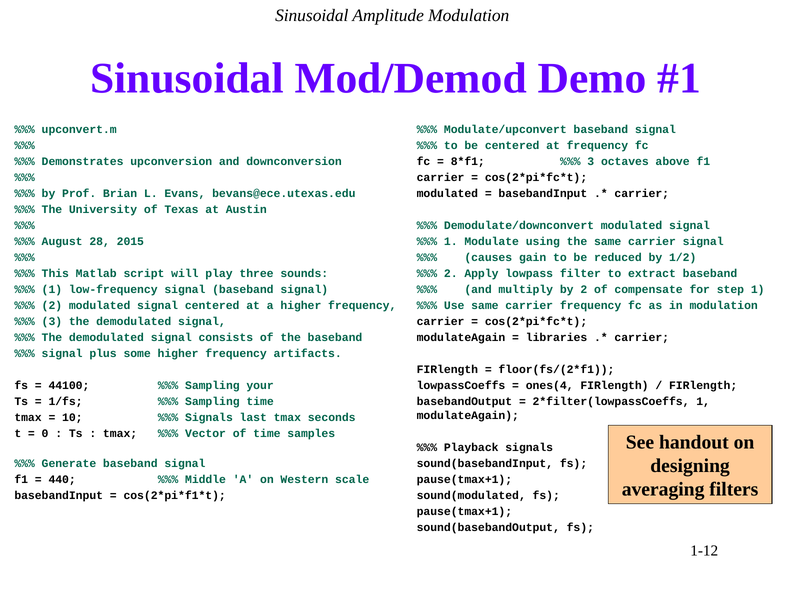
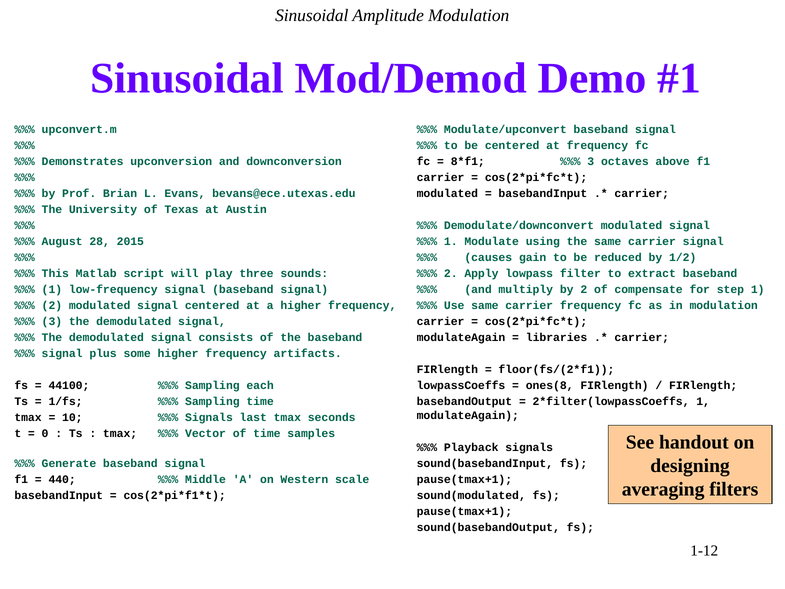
your: your -> each
ones(4: ones(4 -> ones(8
